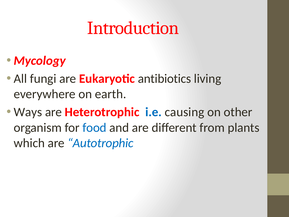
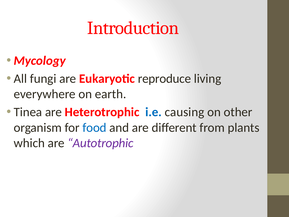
antibiotics: antibiotics -> reproduce
Ways: Ways -> Tinea
Autotrophic colour: blue -> purple
